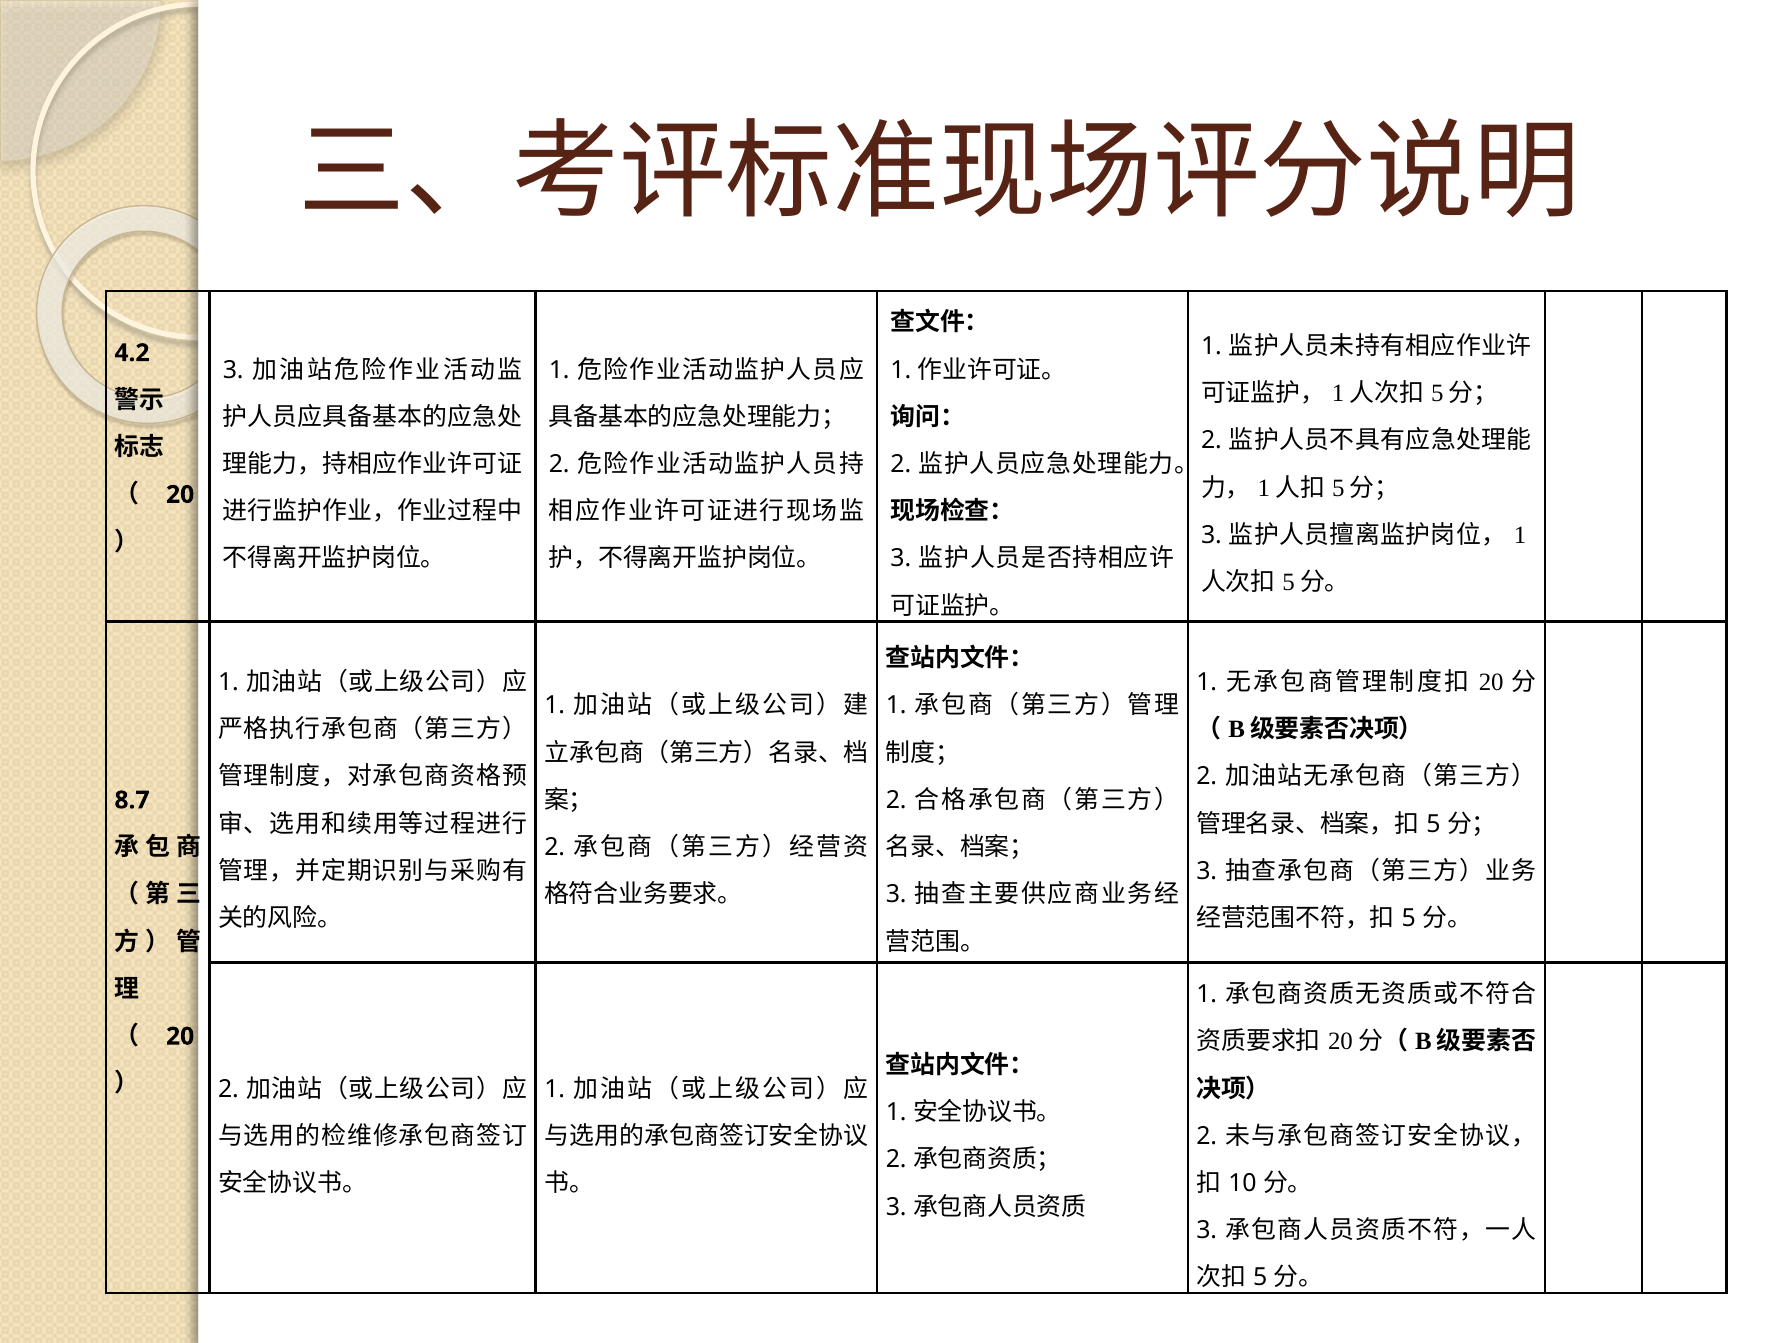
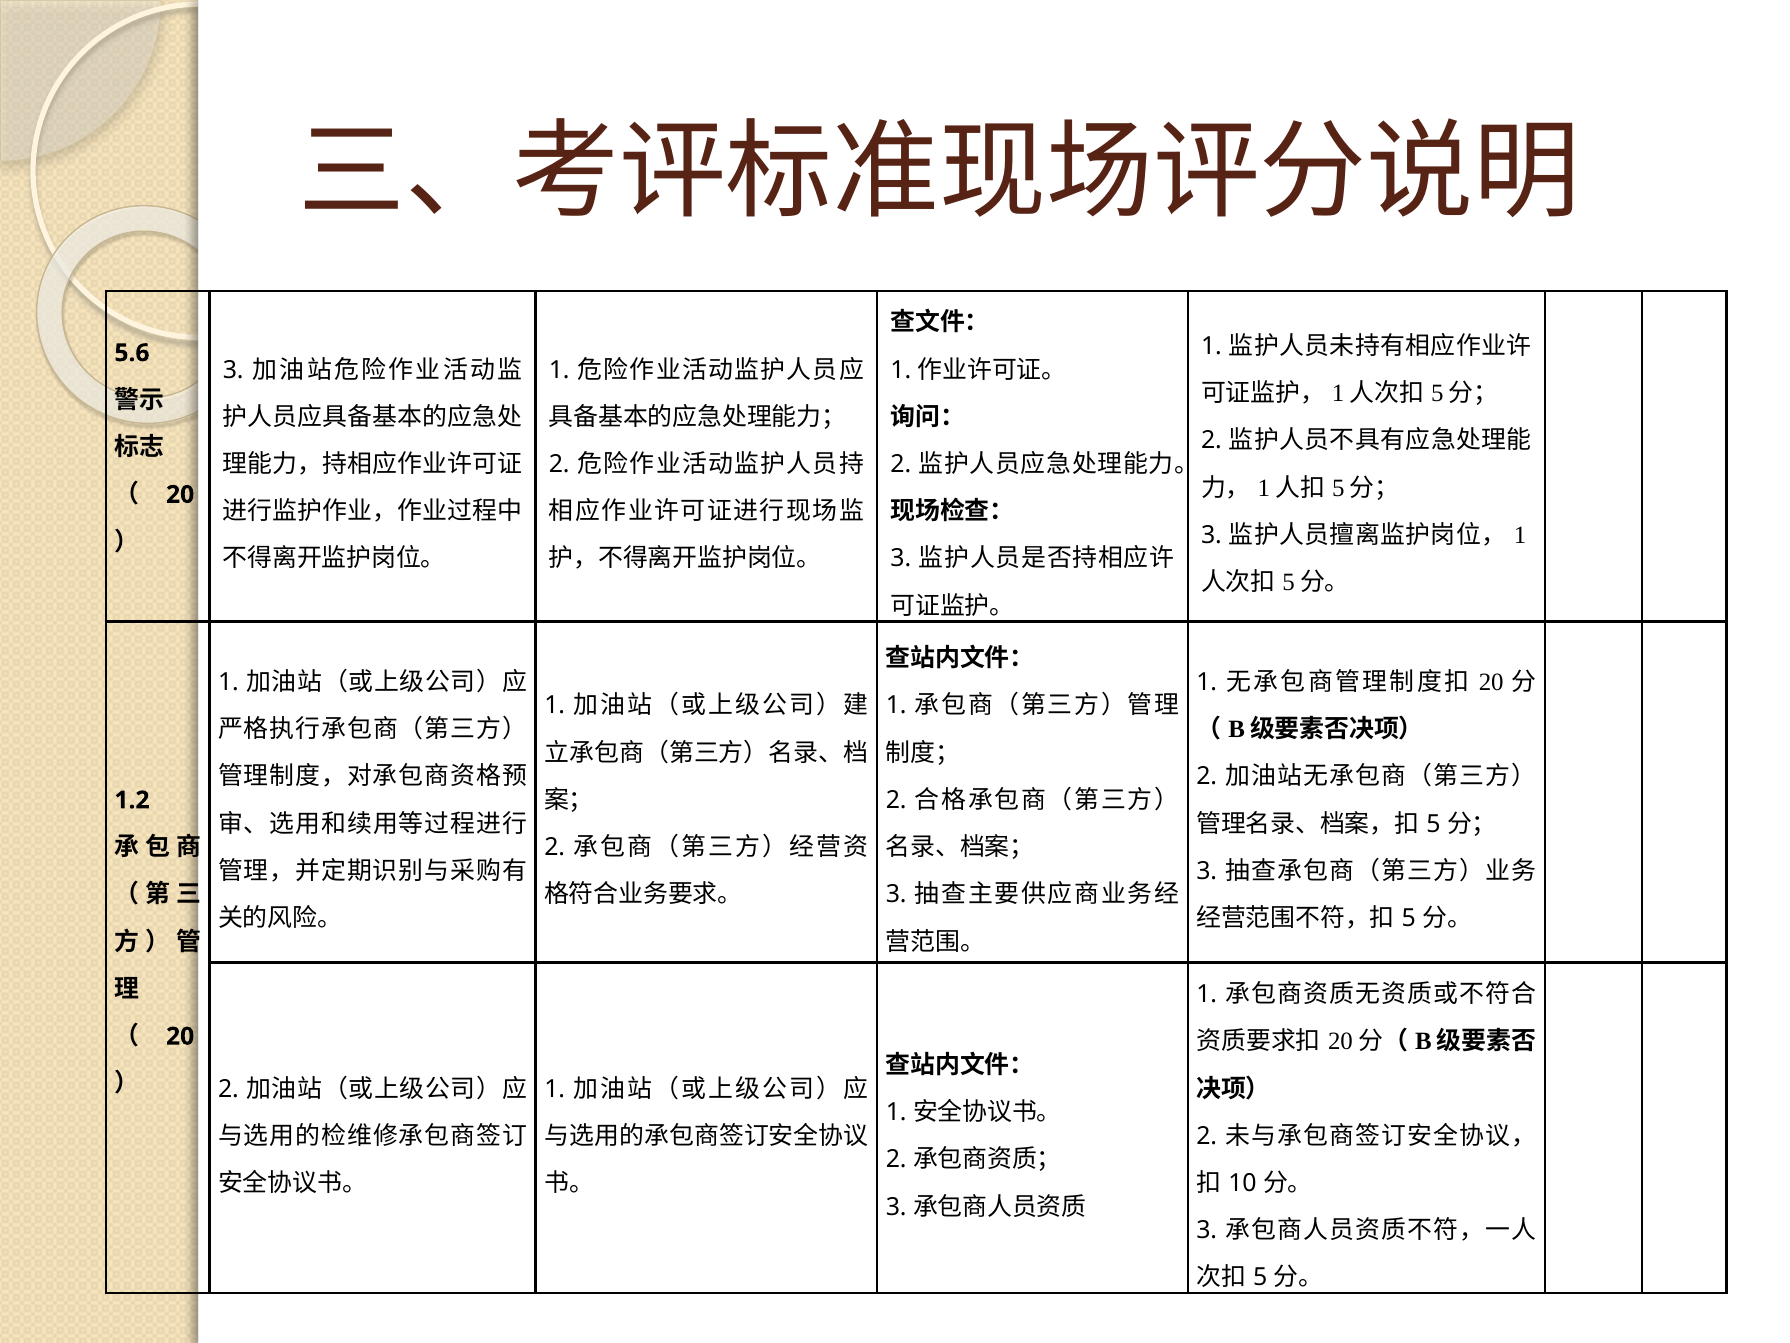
4.2: 4.2 -> 5.6
8.7: 8.7 -> 1.2
